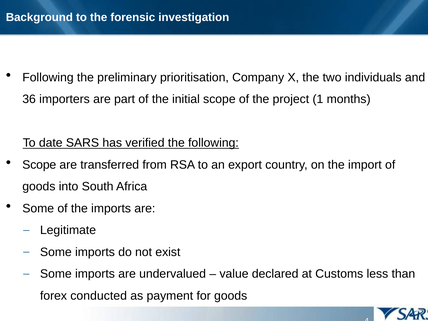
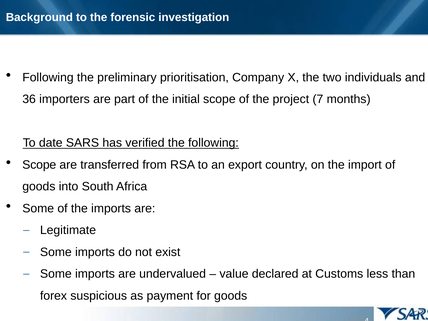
1: 1 -> 7
conducted: conducted -> suspicious
